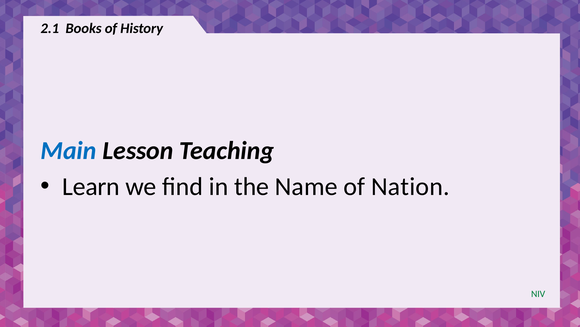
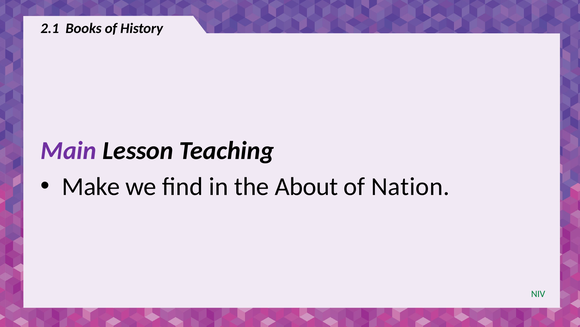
Main colour: blue -> purple
Learn: Learn -> Make
Name: Name -> About
